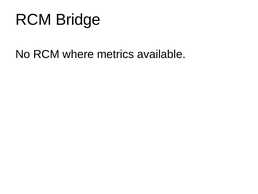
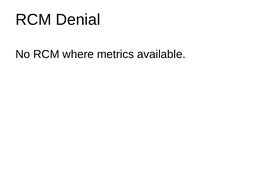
Bridge: Bridge -> Denial
